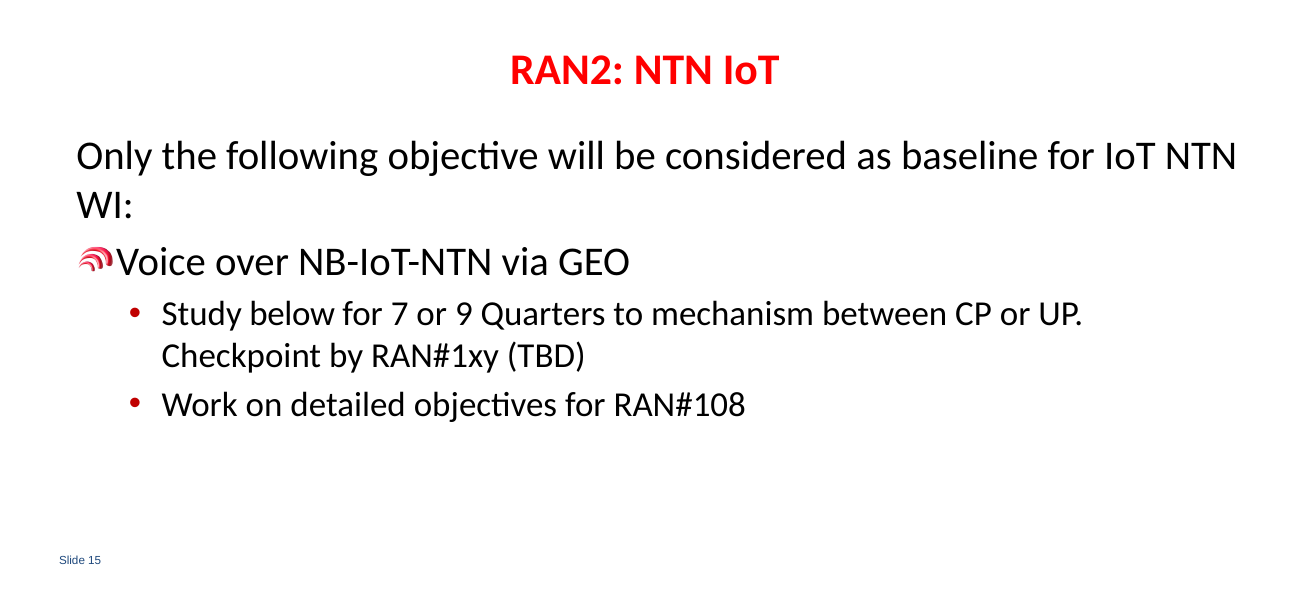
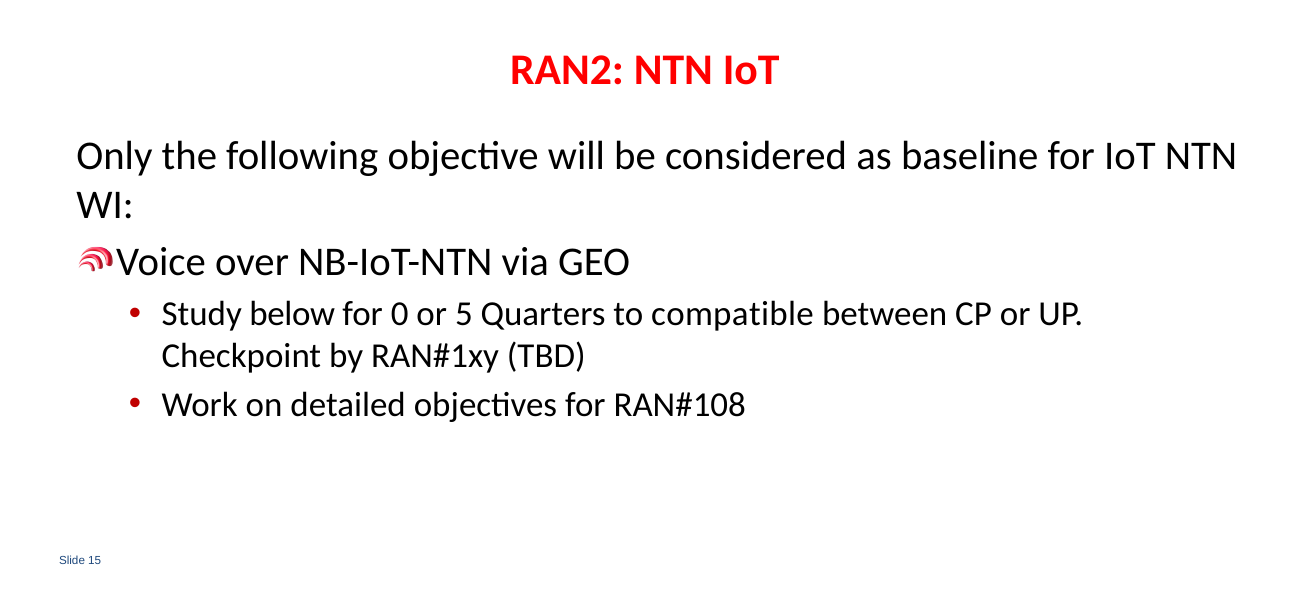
7: 7 -> 0
9: 9 -> 5
mechanism: mechanism -> compatible
